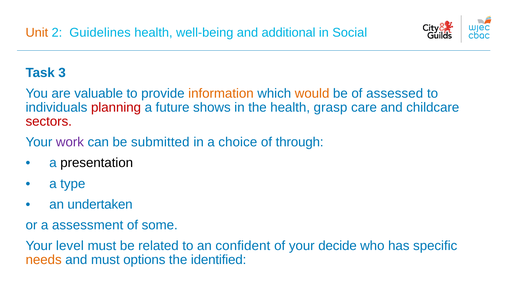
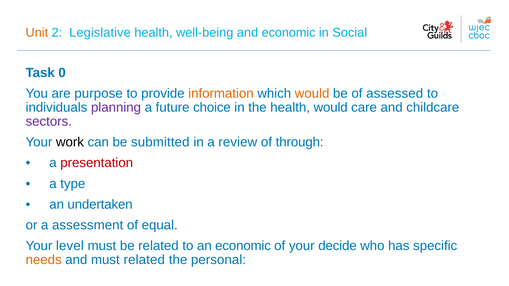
Guidelines: Guidelines -> Legislative
and additional: additional -> economic
3: 3 -> 0
valuable: valuable -> purpose
planning colour: red -> purple
shows: shows -> choice
health grasp: grasp -> would
sectors colour: red -> purple
work colour: purple -> black
choice: choice -> review
presentation colour: black -> red
some: some -> equal
an confident: confident -> economic
must options: options -> related
identified: identified -> personal
